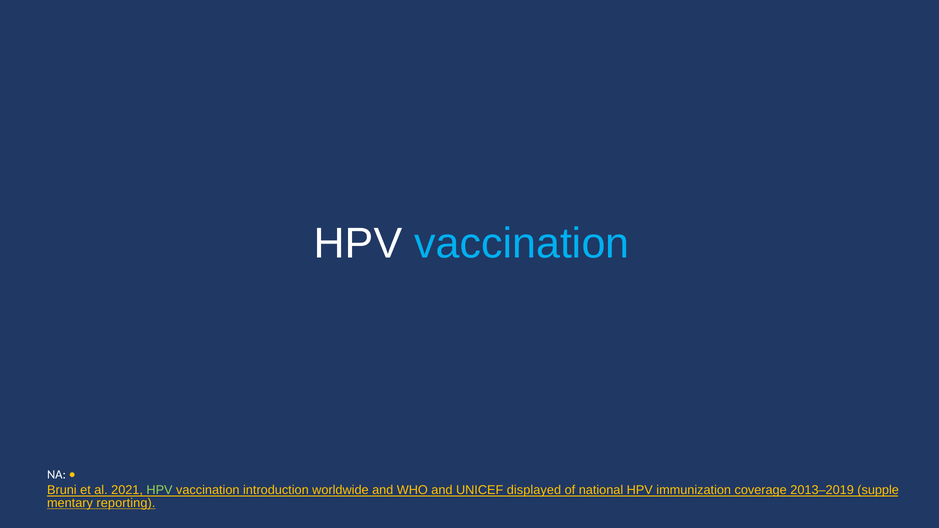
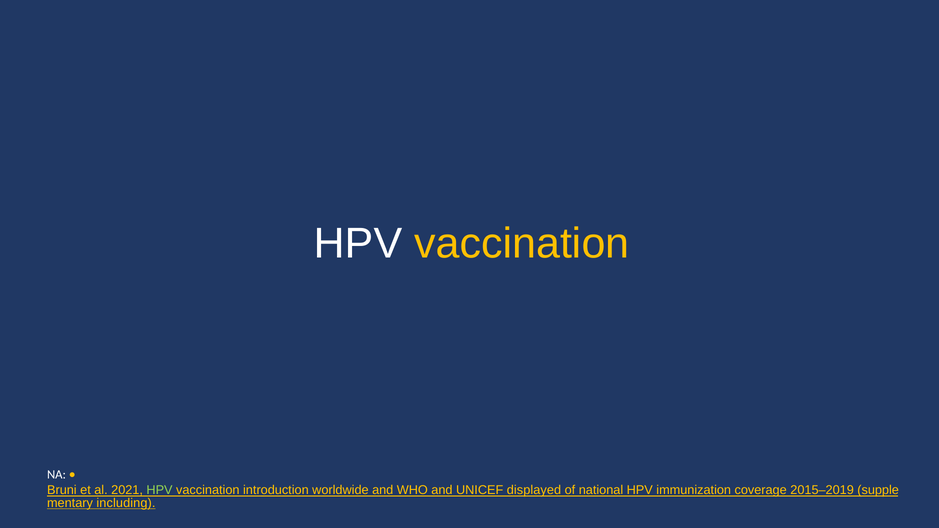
vaccination at (522, 244) colour: light blue -> yellow
2013–2019: 2013–2019 -> 2015–2019
reporting: reporting -> including
